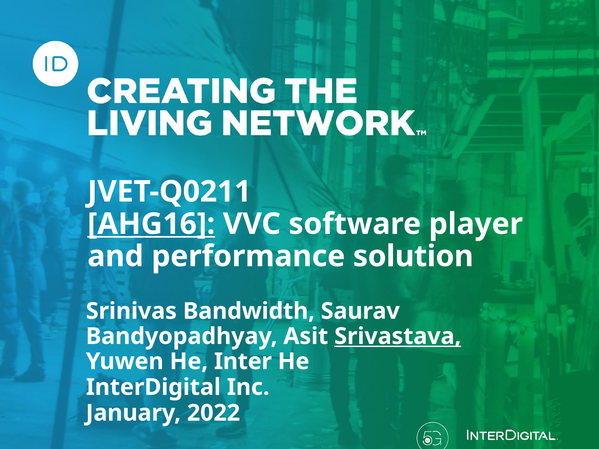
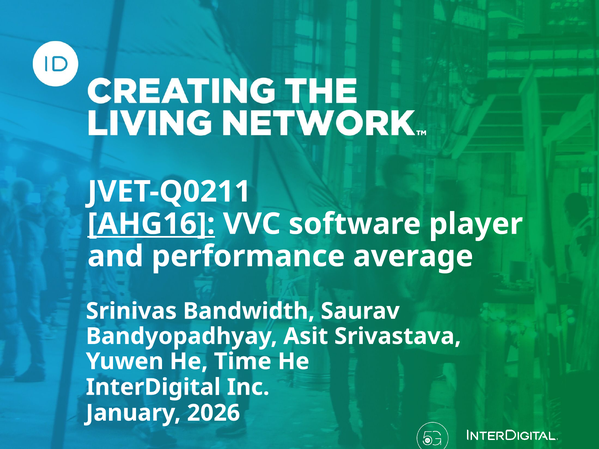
solution: solution -> average
Srivastava underline: present -> none
Inter: Inter -> Time
2022: 2022 -> 2026
